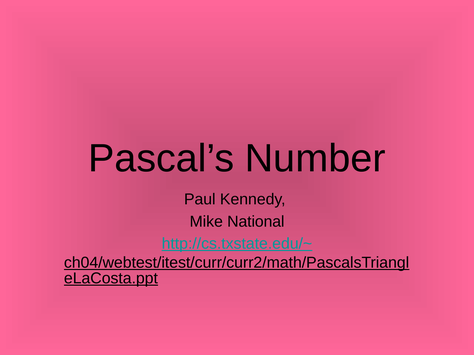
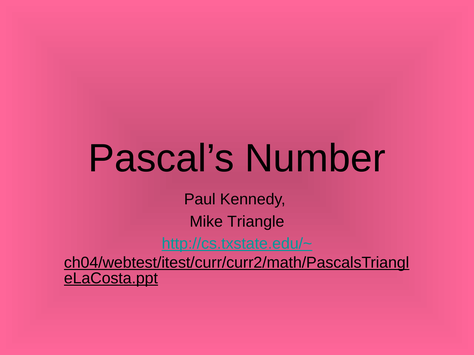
National: National -> Triangle
